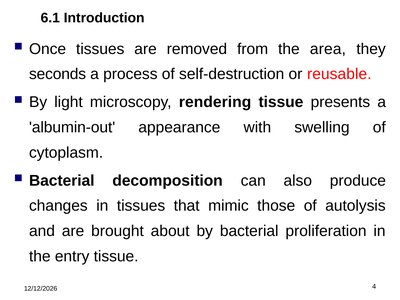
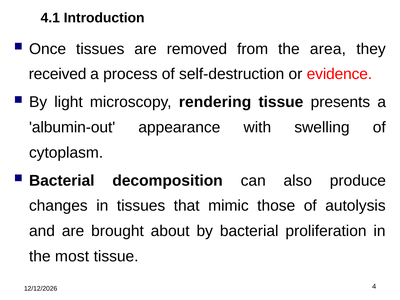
6.1: 6.1 -> 4.1
seconds: seconds -> received
reusable: reusable -> evidence
entry: entry -> most
